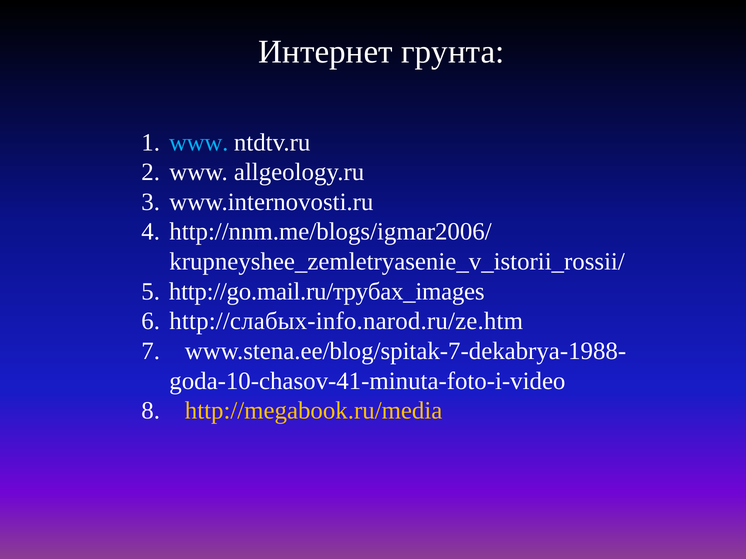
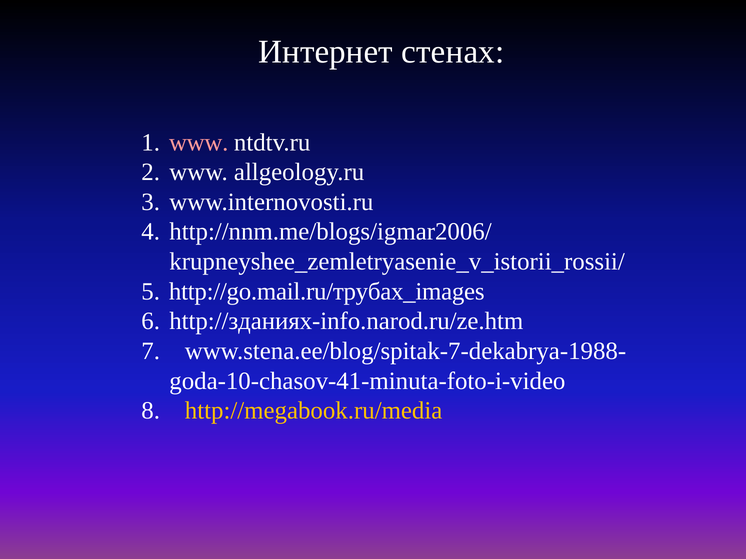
грунта: грунта -> стенах
www at (199, 142) colour: light blue -> pink
http://слабых-info.narod.ru/ze.htm: http://слабых-info.narod.ru/ze.htm -> http://зданиях-info.narod.ru/ze.htm
